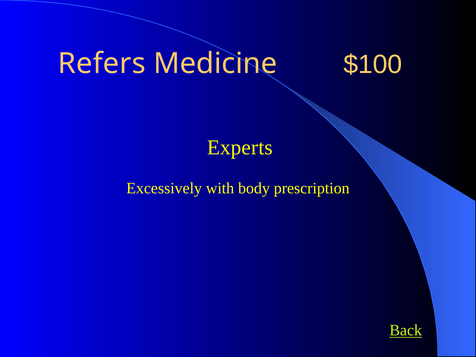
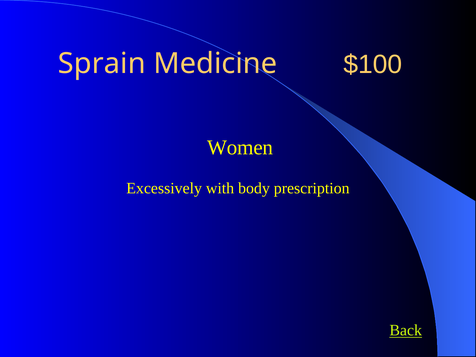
Refers: Refers -> Sprain
Experts: Experts -> Women
